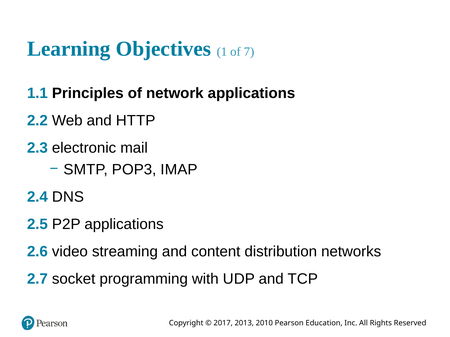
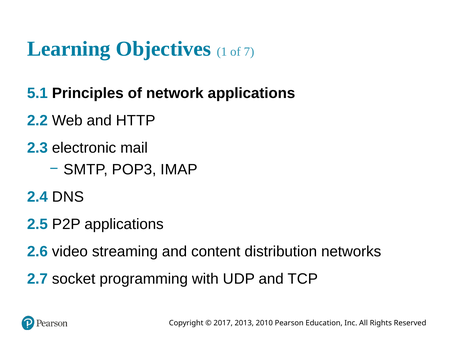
1.1: 1.1 -> 5.1
